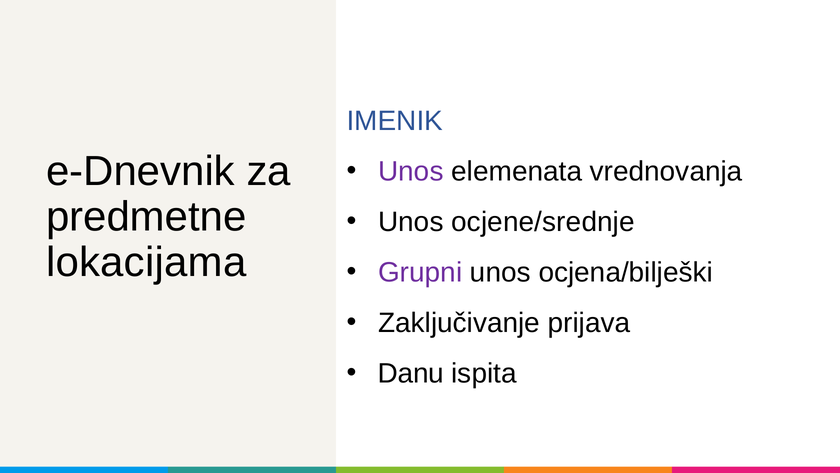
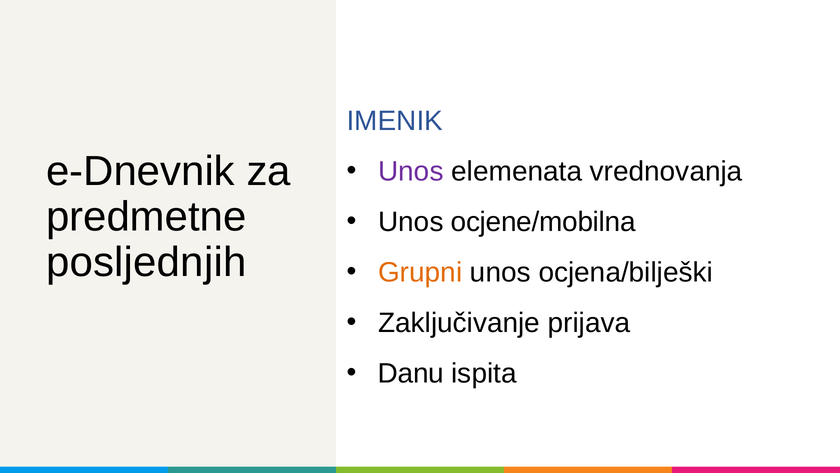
ocjene/srednje: ocjene/srednje -> ocjene/mobilna
lokacijama: lokacijama -> posljednjih
Grupni colour: purple -> orange
